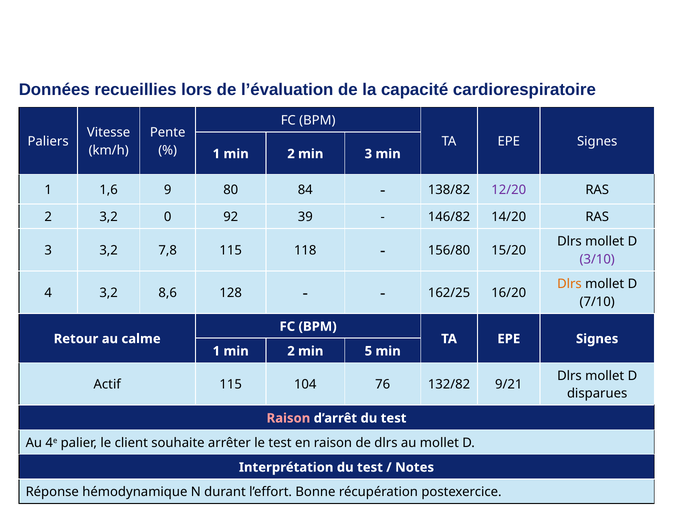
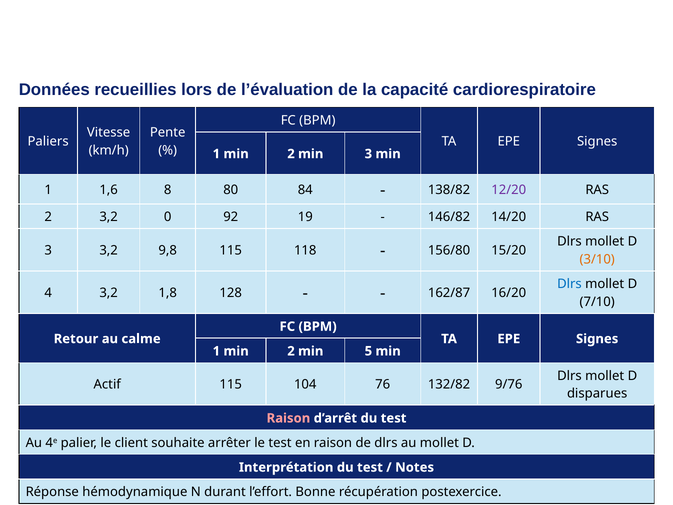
9: 9 -> 8
39: 39 -> 19
7,8: 7,8 -> 9,8
3/10 colour: purple -> orange
Dlrs at (569, 284) colour: orange -> blue
8,6: 8,6 -> 1,8
162/25: 162/25 -> 162/87
9/21: 9/21 -> 9/76
